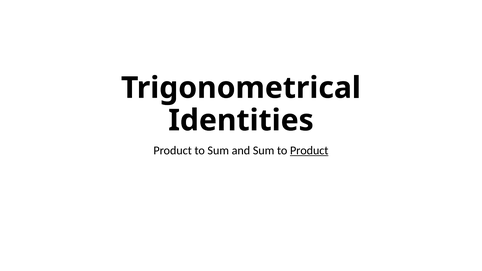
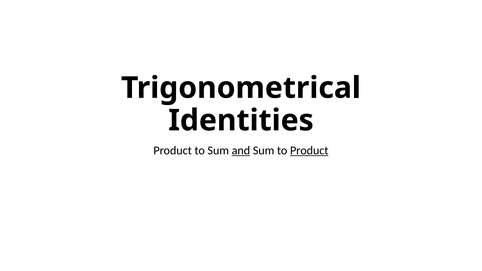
and underline: none -> present
